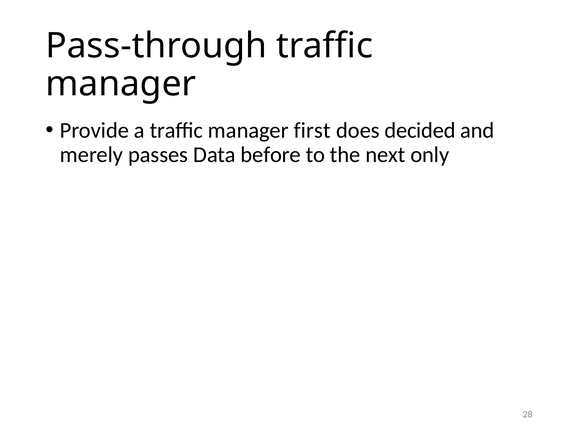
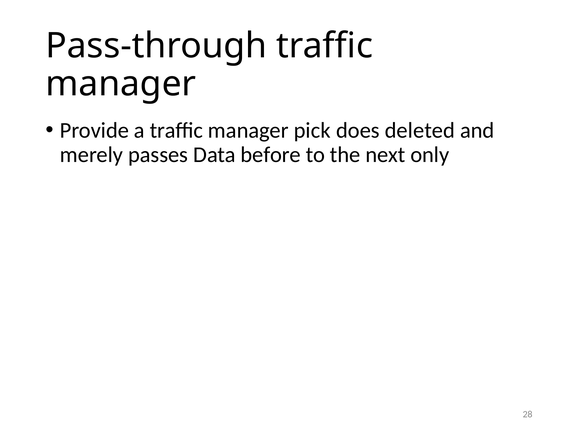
first: first -> pick
decided: decided -> deleted
